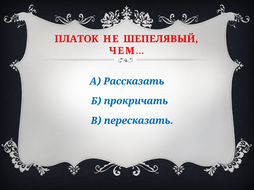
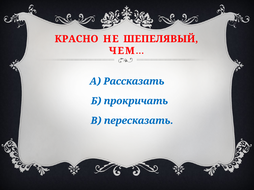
ПЛАТОК: ПЛАТОК -> КРАСНО
